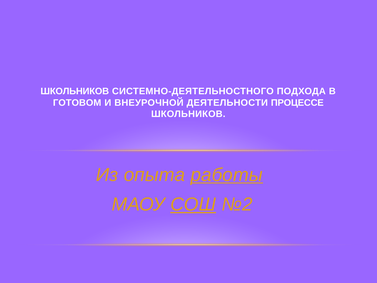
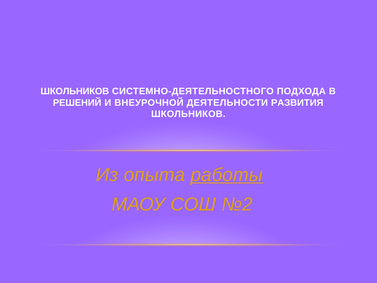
ГОТОВОМ: ГОТОВОМ -> РЕШЕНИЙ
ПРОЦЕССЕ: ПРОЦЕССЕ -> РАЗВИТИЯ
СОШ underline: present -> none
